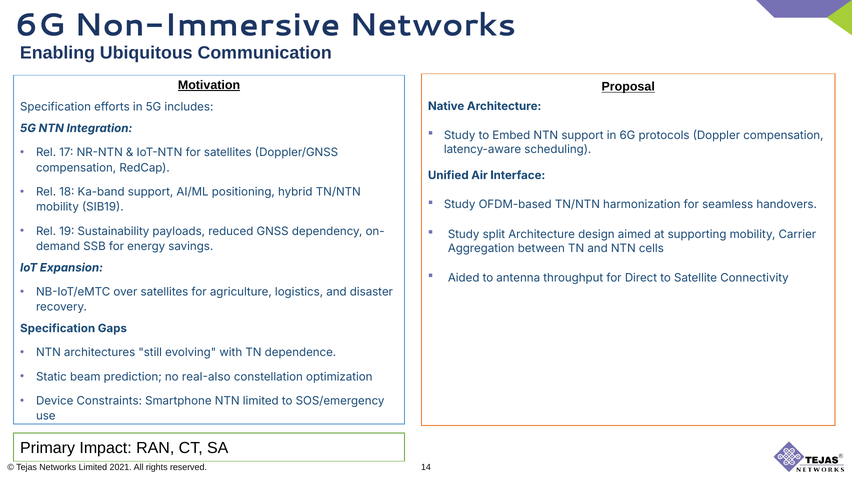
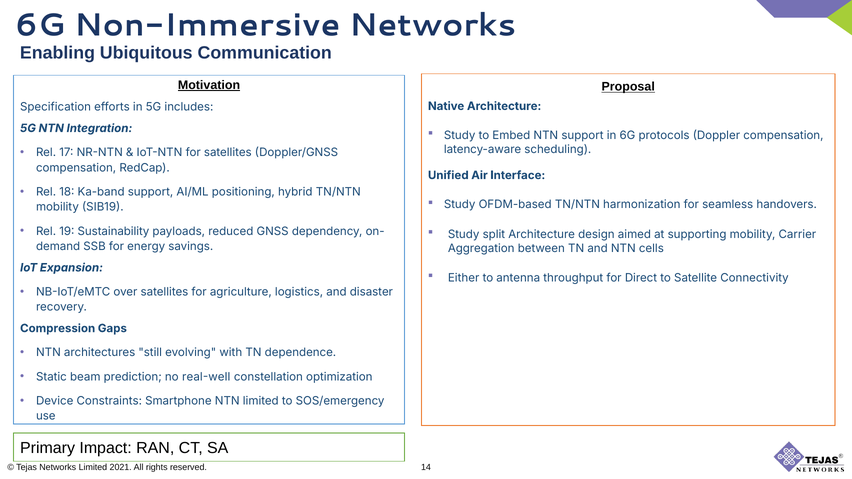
Aided: Aided -> Either
Specification at (58, 329): Specification -> Compression
real-also: real-also -> real-well
